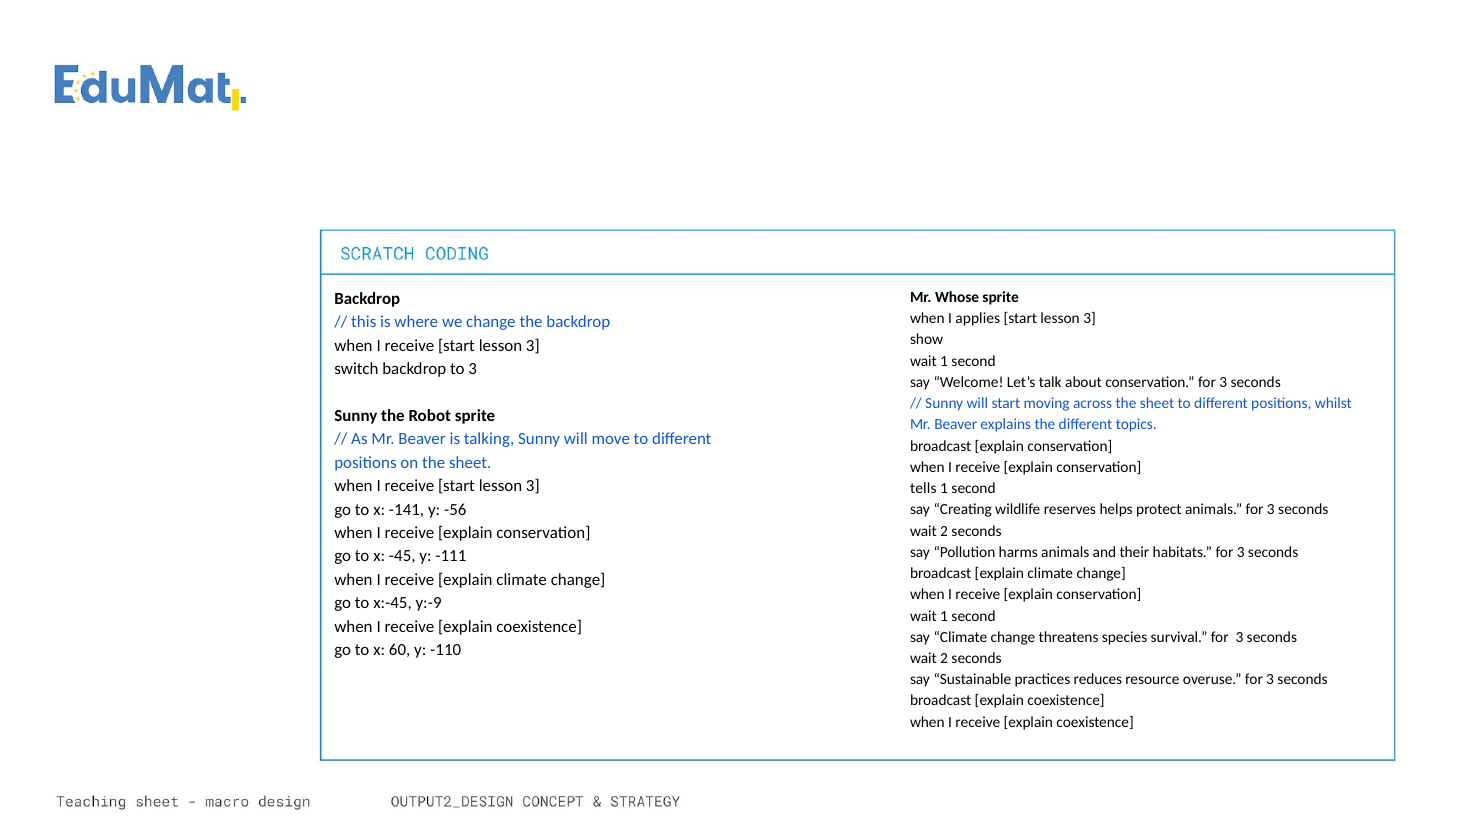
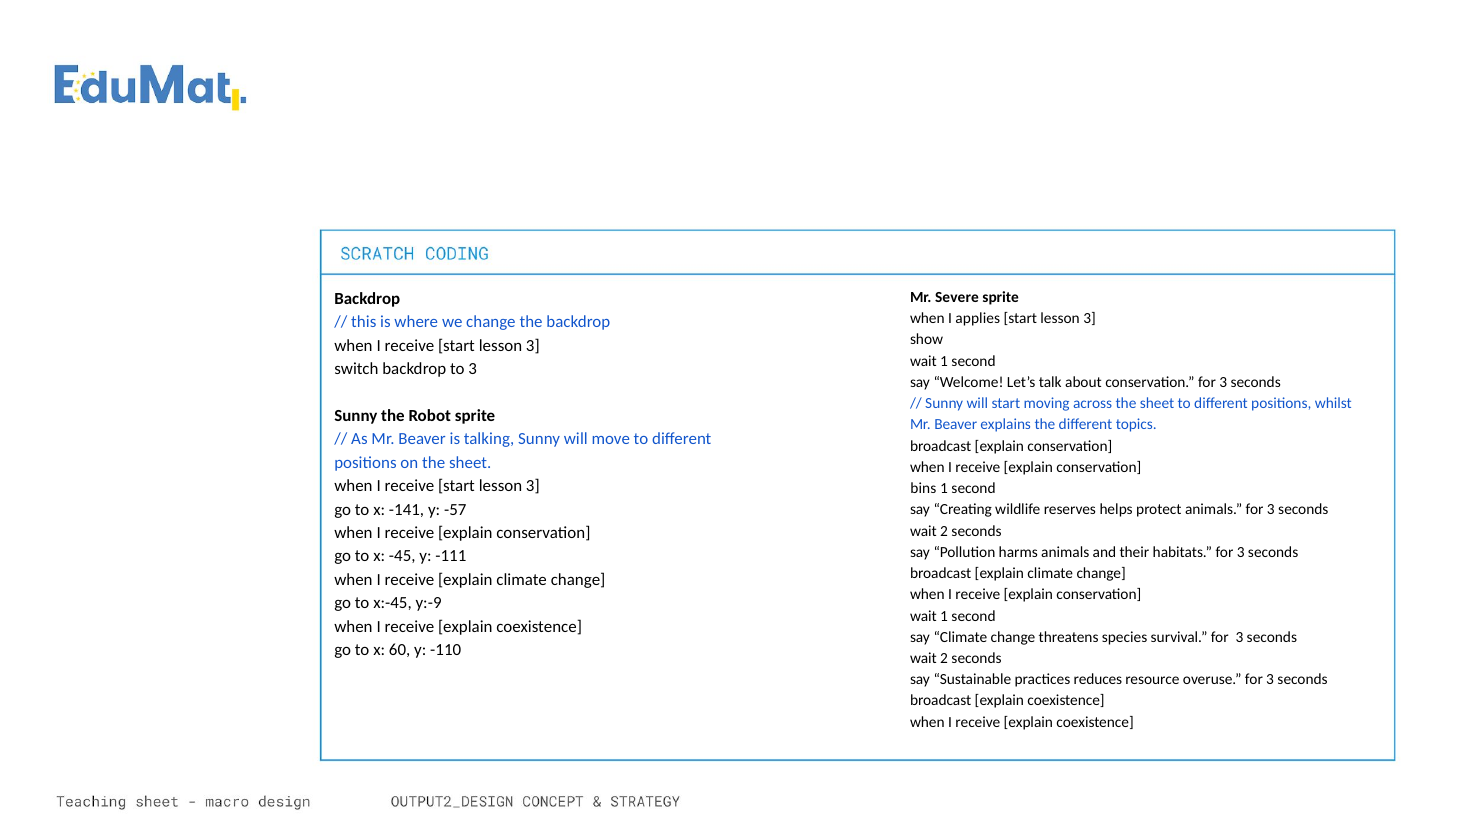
Whose: Whose -> Severe
tells: tells -> bins
-56: -56 -> -57
